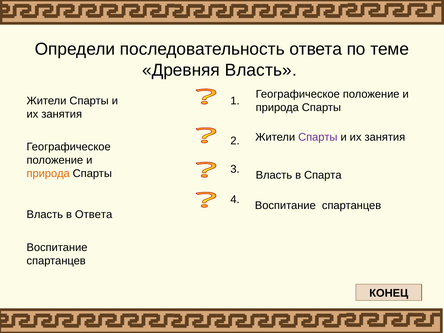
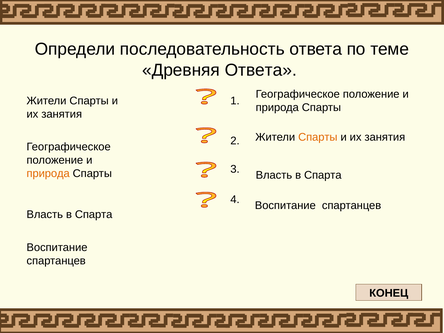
Древняя Власть: Власть -> Ответа
Спарты at (318, 137) colour: purple -> orange
Ответа at (94, 215): Ответа -> Спарта
